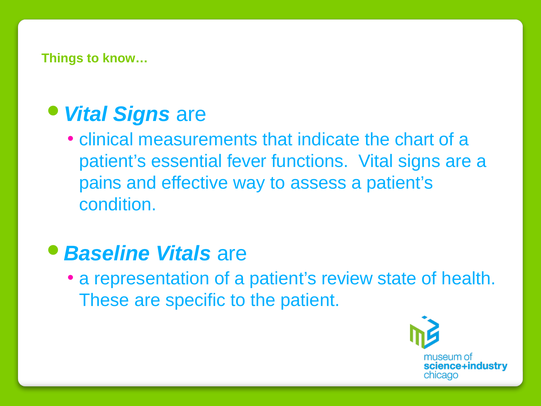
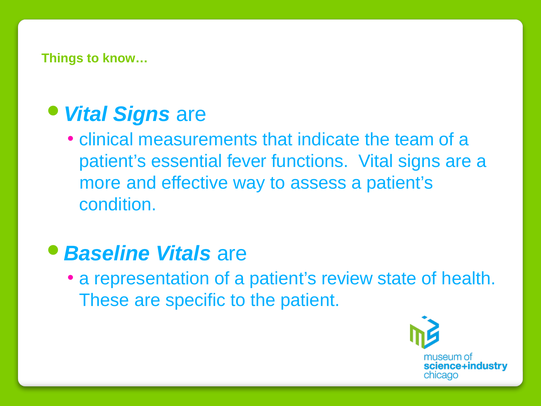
chart: chart -> team
pains: pains -> more
